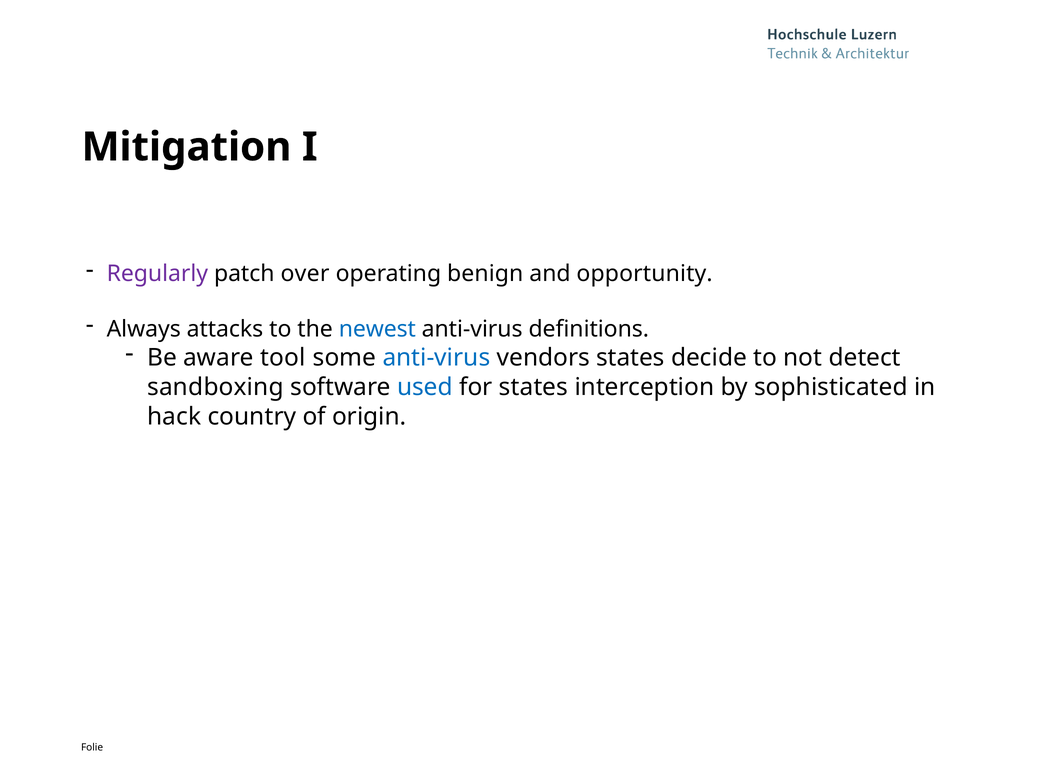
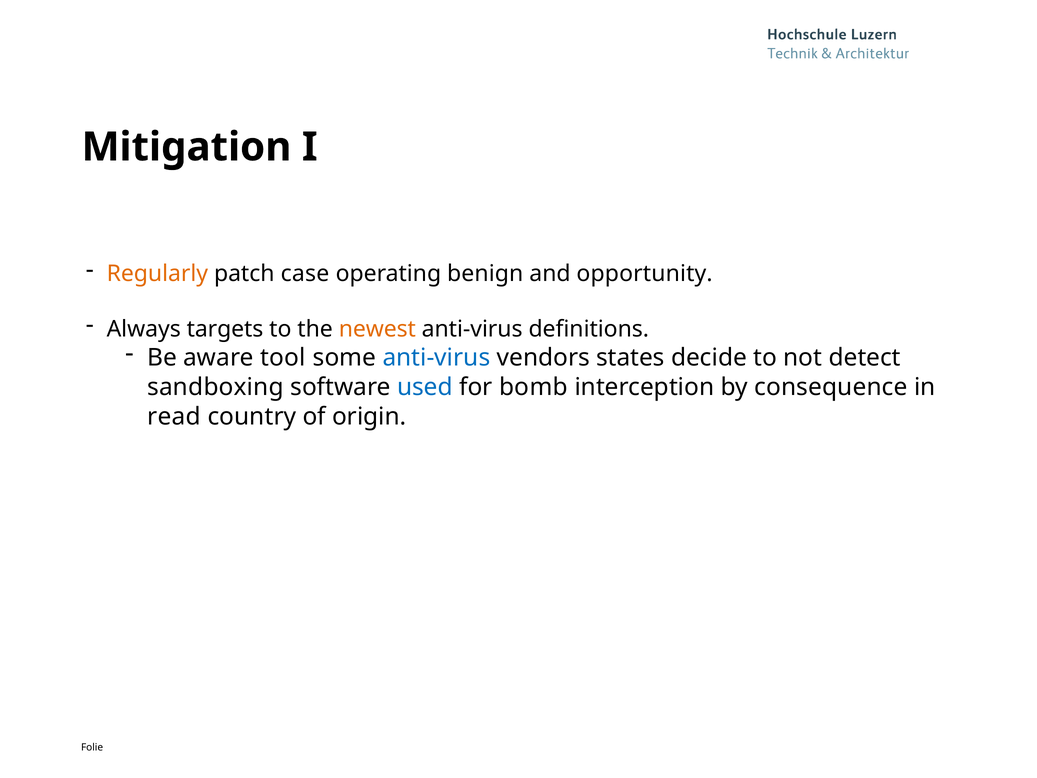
Regularly colour: purple -> orange
over: over -> case
attacks: attacks -> targets
newest colour: blue -> orange
for states: states -> bomb
sophisticated: sophisticated -> consequence
hack: hack -> read
